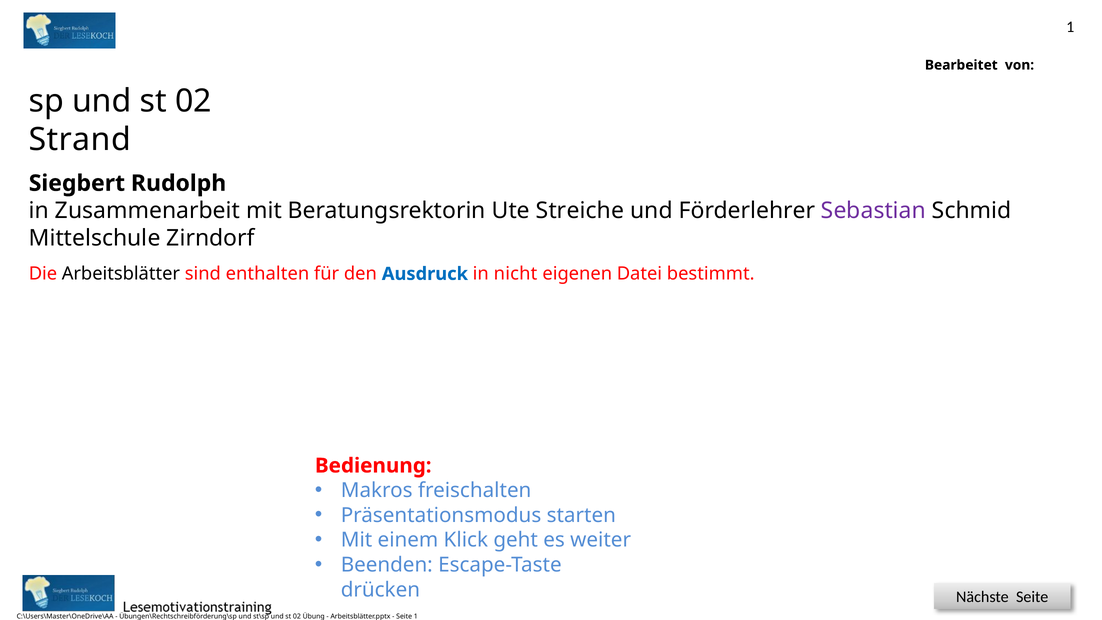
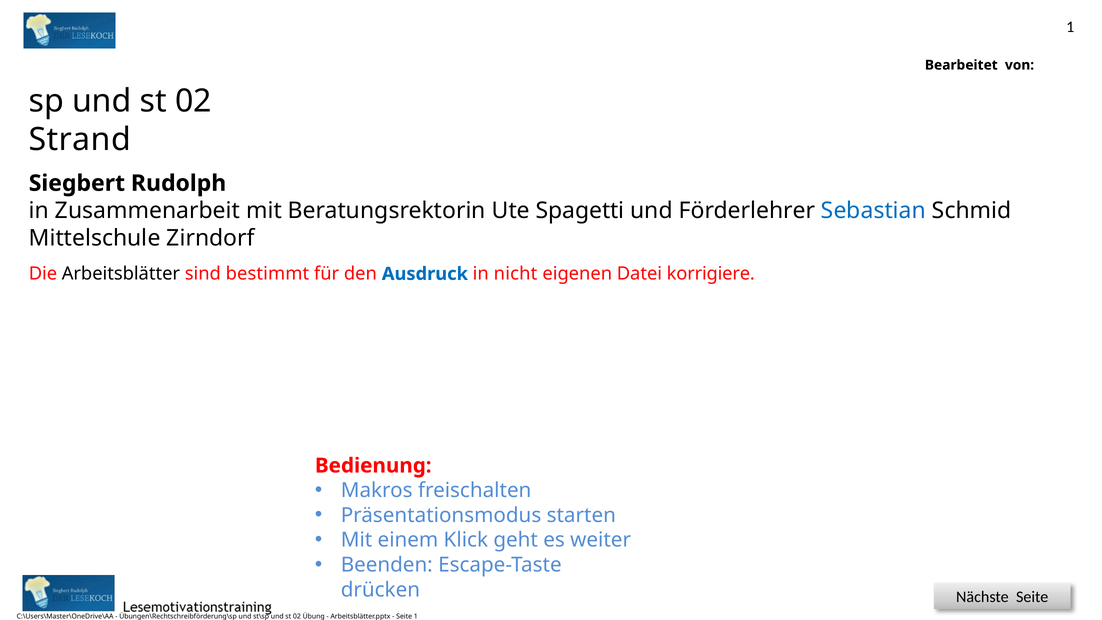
Streiche: Streiche -> Spagetti
Sebastian colour: purple -> blue
enthalten: enthalten -> bestimmt
bestimmt: bestimmt -> korrigiere
